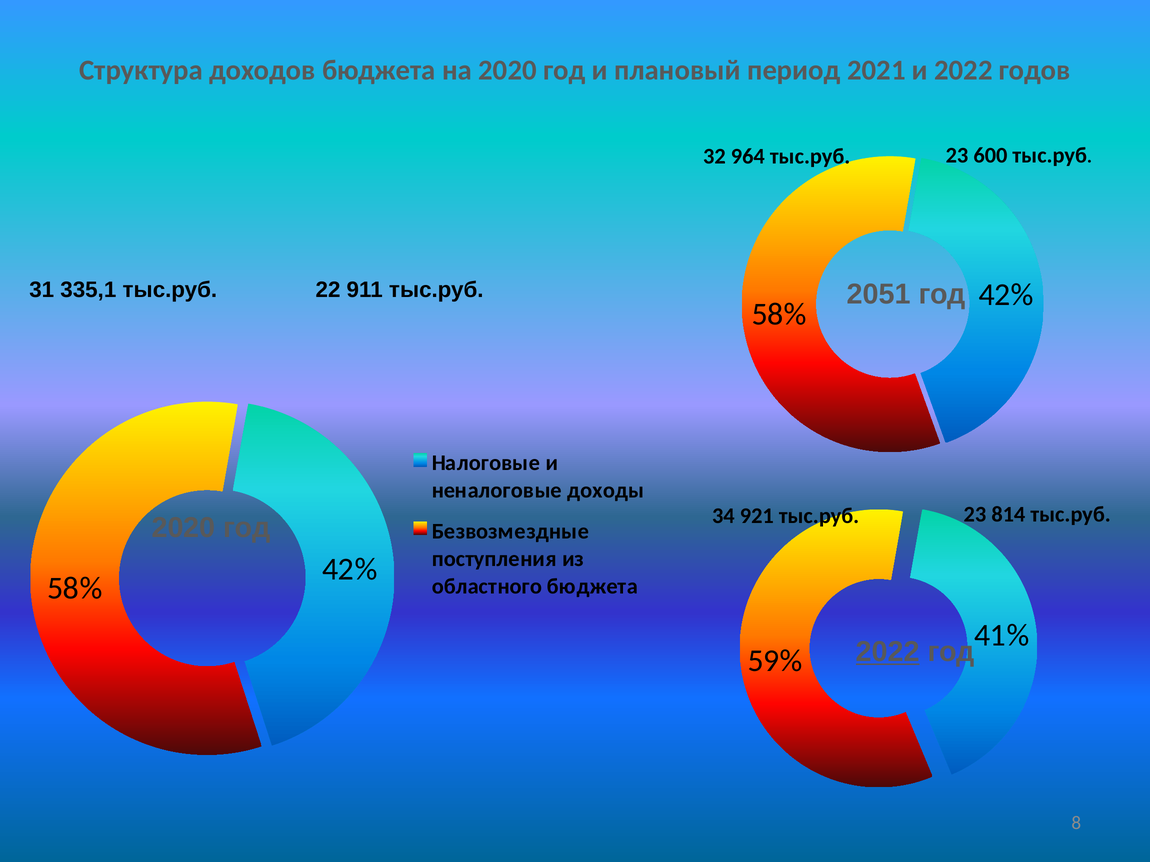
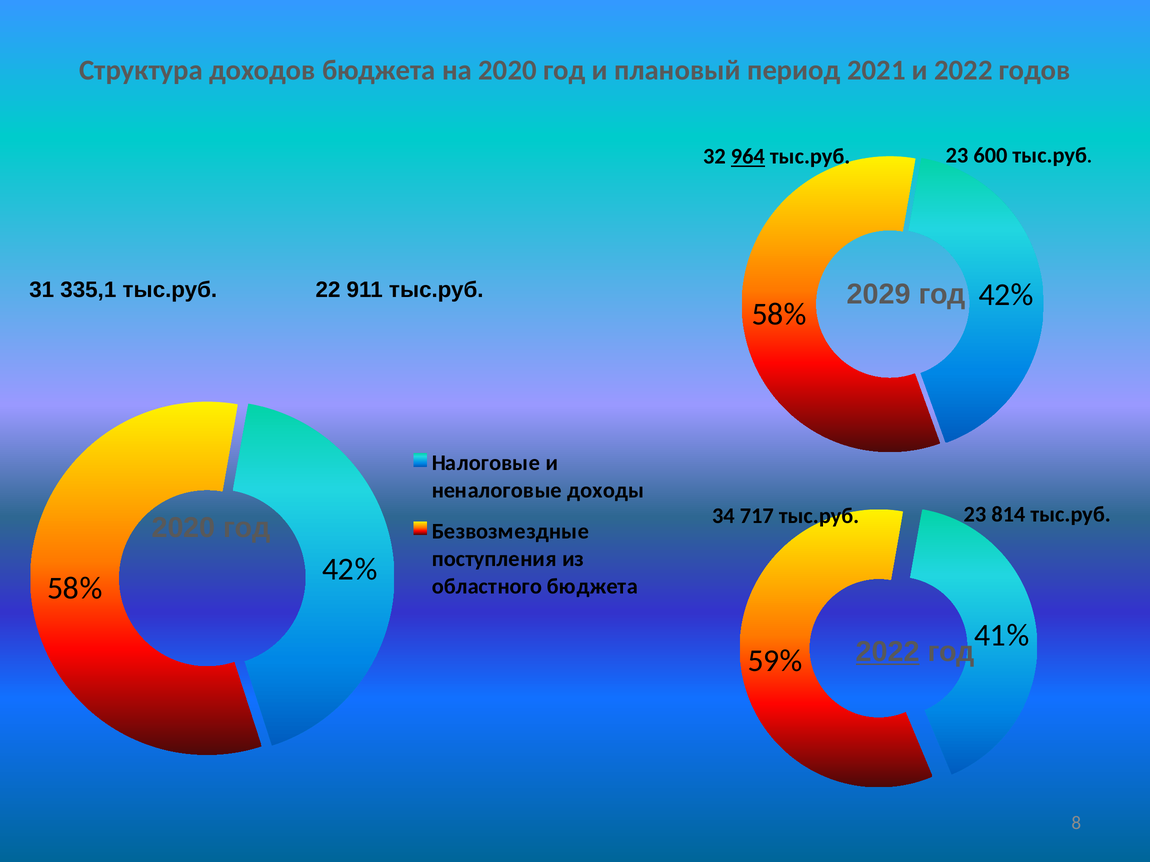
964 underline: none -> present
2051: 2051 -> 2029
921: 921 -> 717
